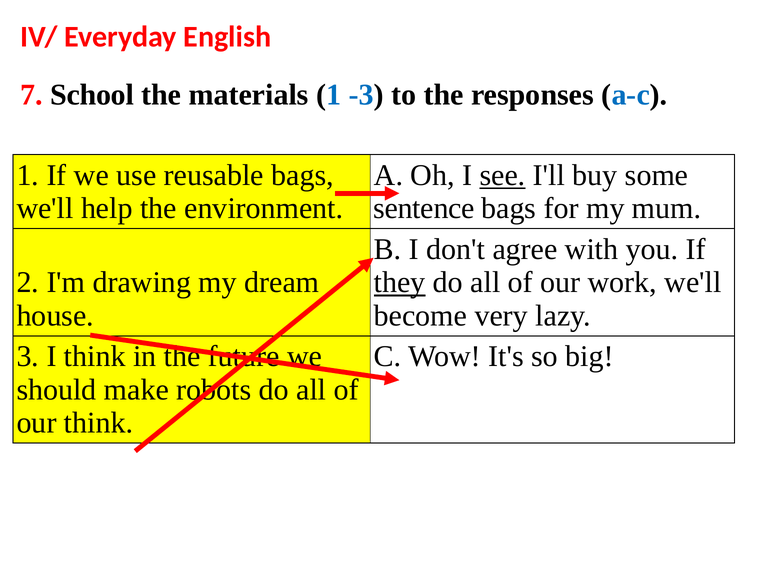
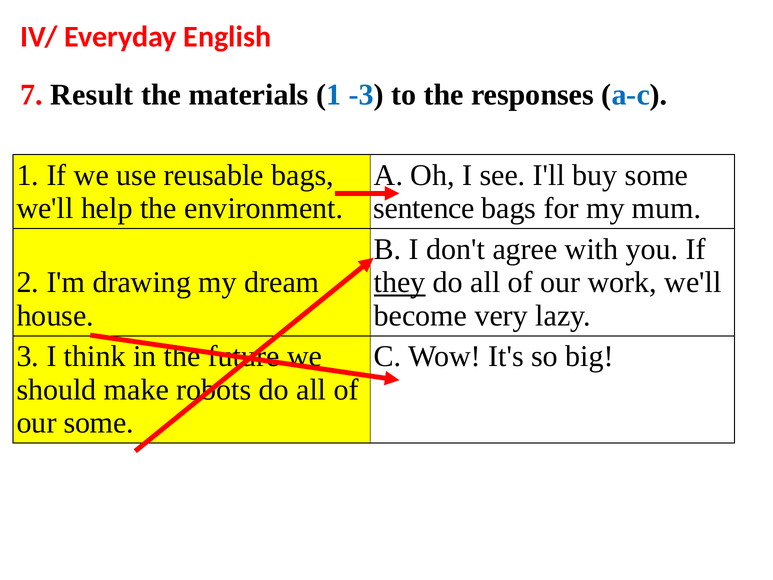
School: School -> Result
see underline: present -> none
our think: think -> some
